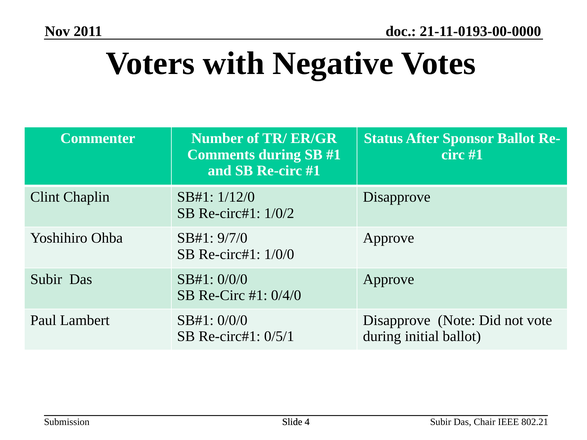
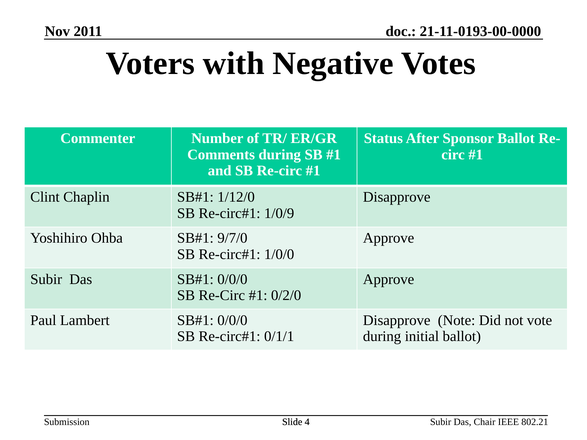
1/0/2: 1/0/2 -> 1/0/9
0/4/0: 0/4/0 -> 0/2/0
0/5/1: 0/5/1 -> 0/1/1
